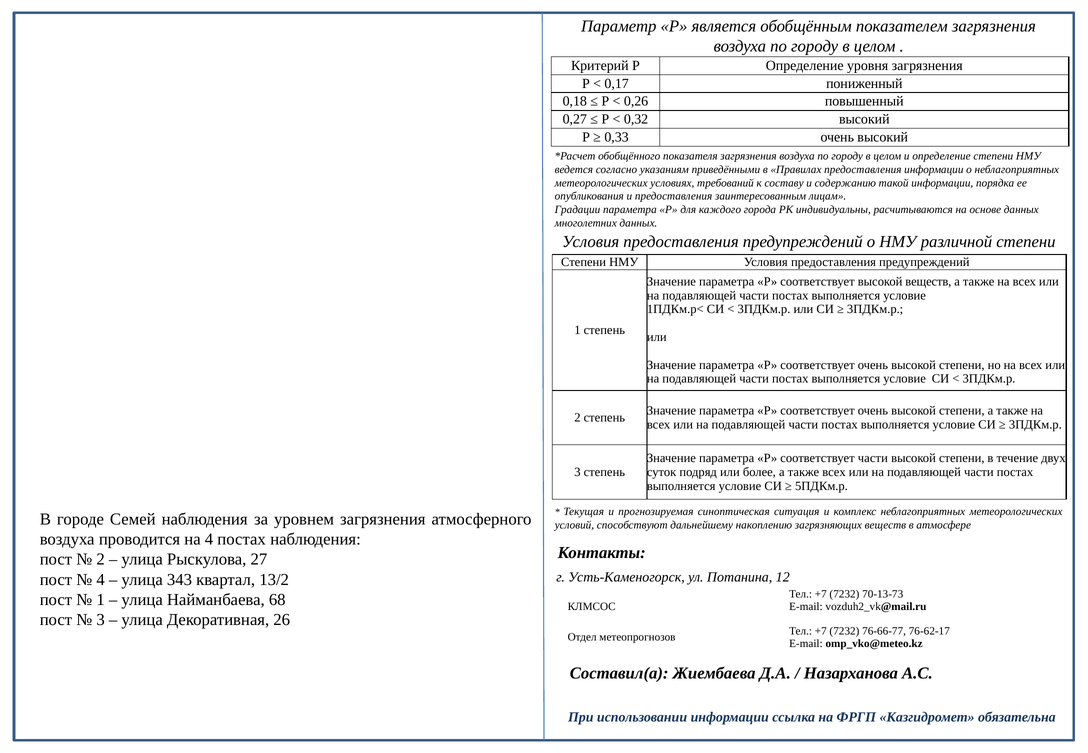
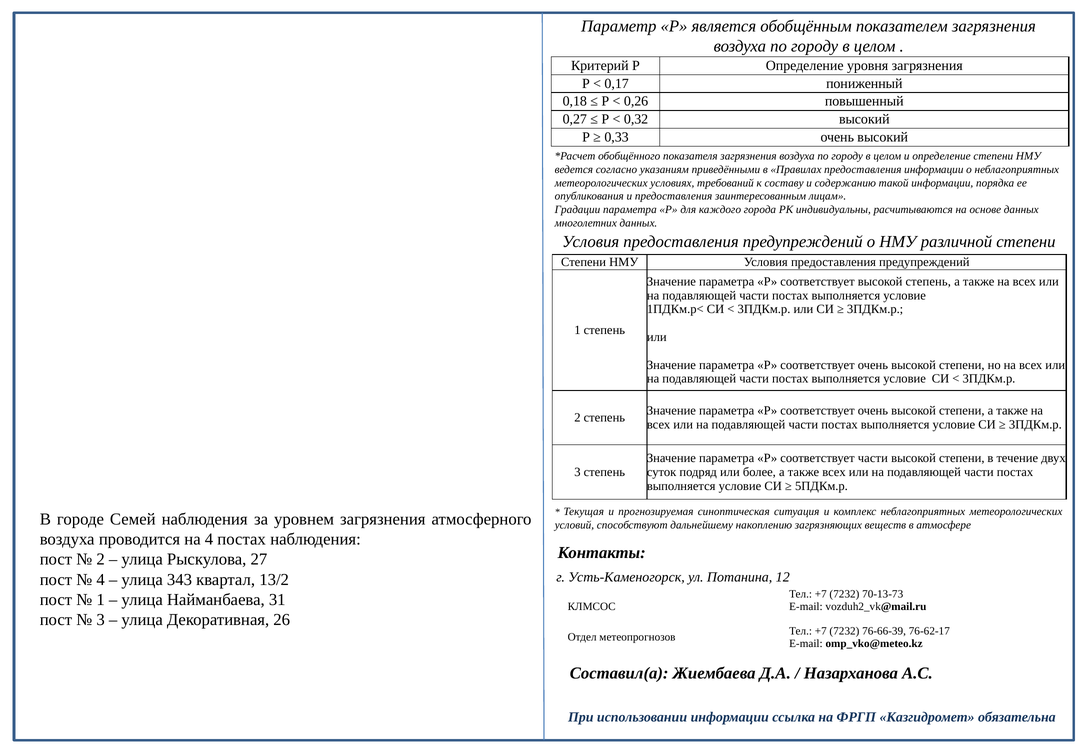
высокой веществ: веществ -> степень
68: 68 -> 31
76-66-77: 76-66-77 -> 76-66-39
